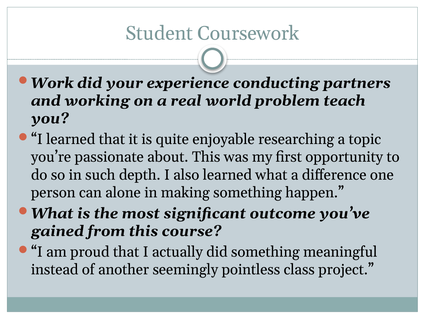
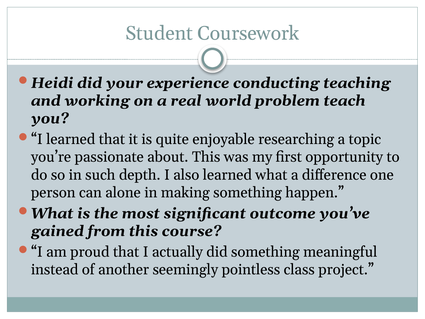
Work: Work -> Heidi
partners: partners -> teaching
